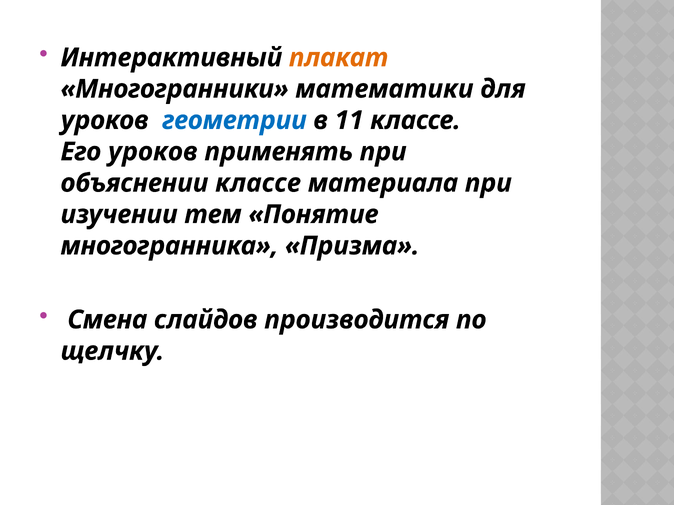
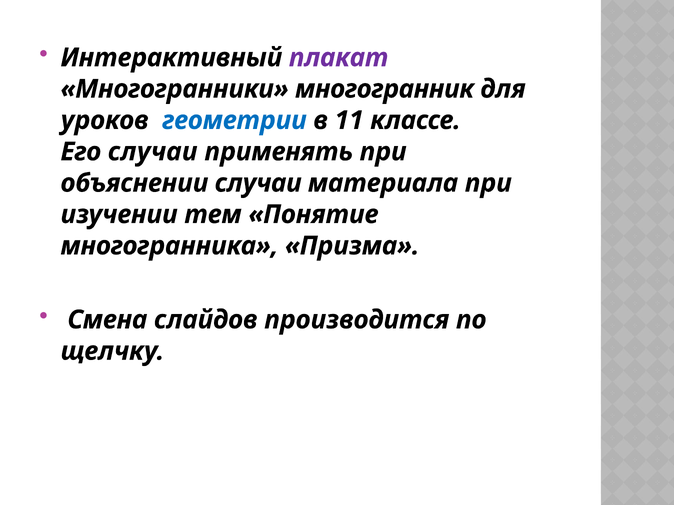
плакат colour: orange -> purple
математики: математики -> многогранник
Его уроков: уроков -> случаи
объяснении классе: классе -> случаи
